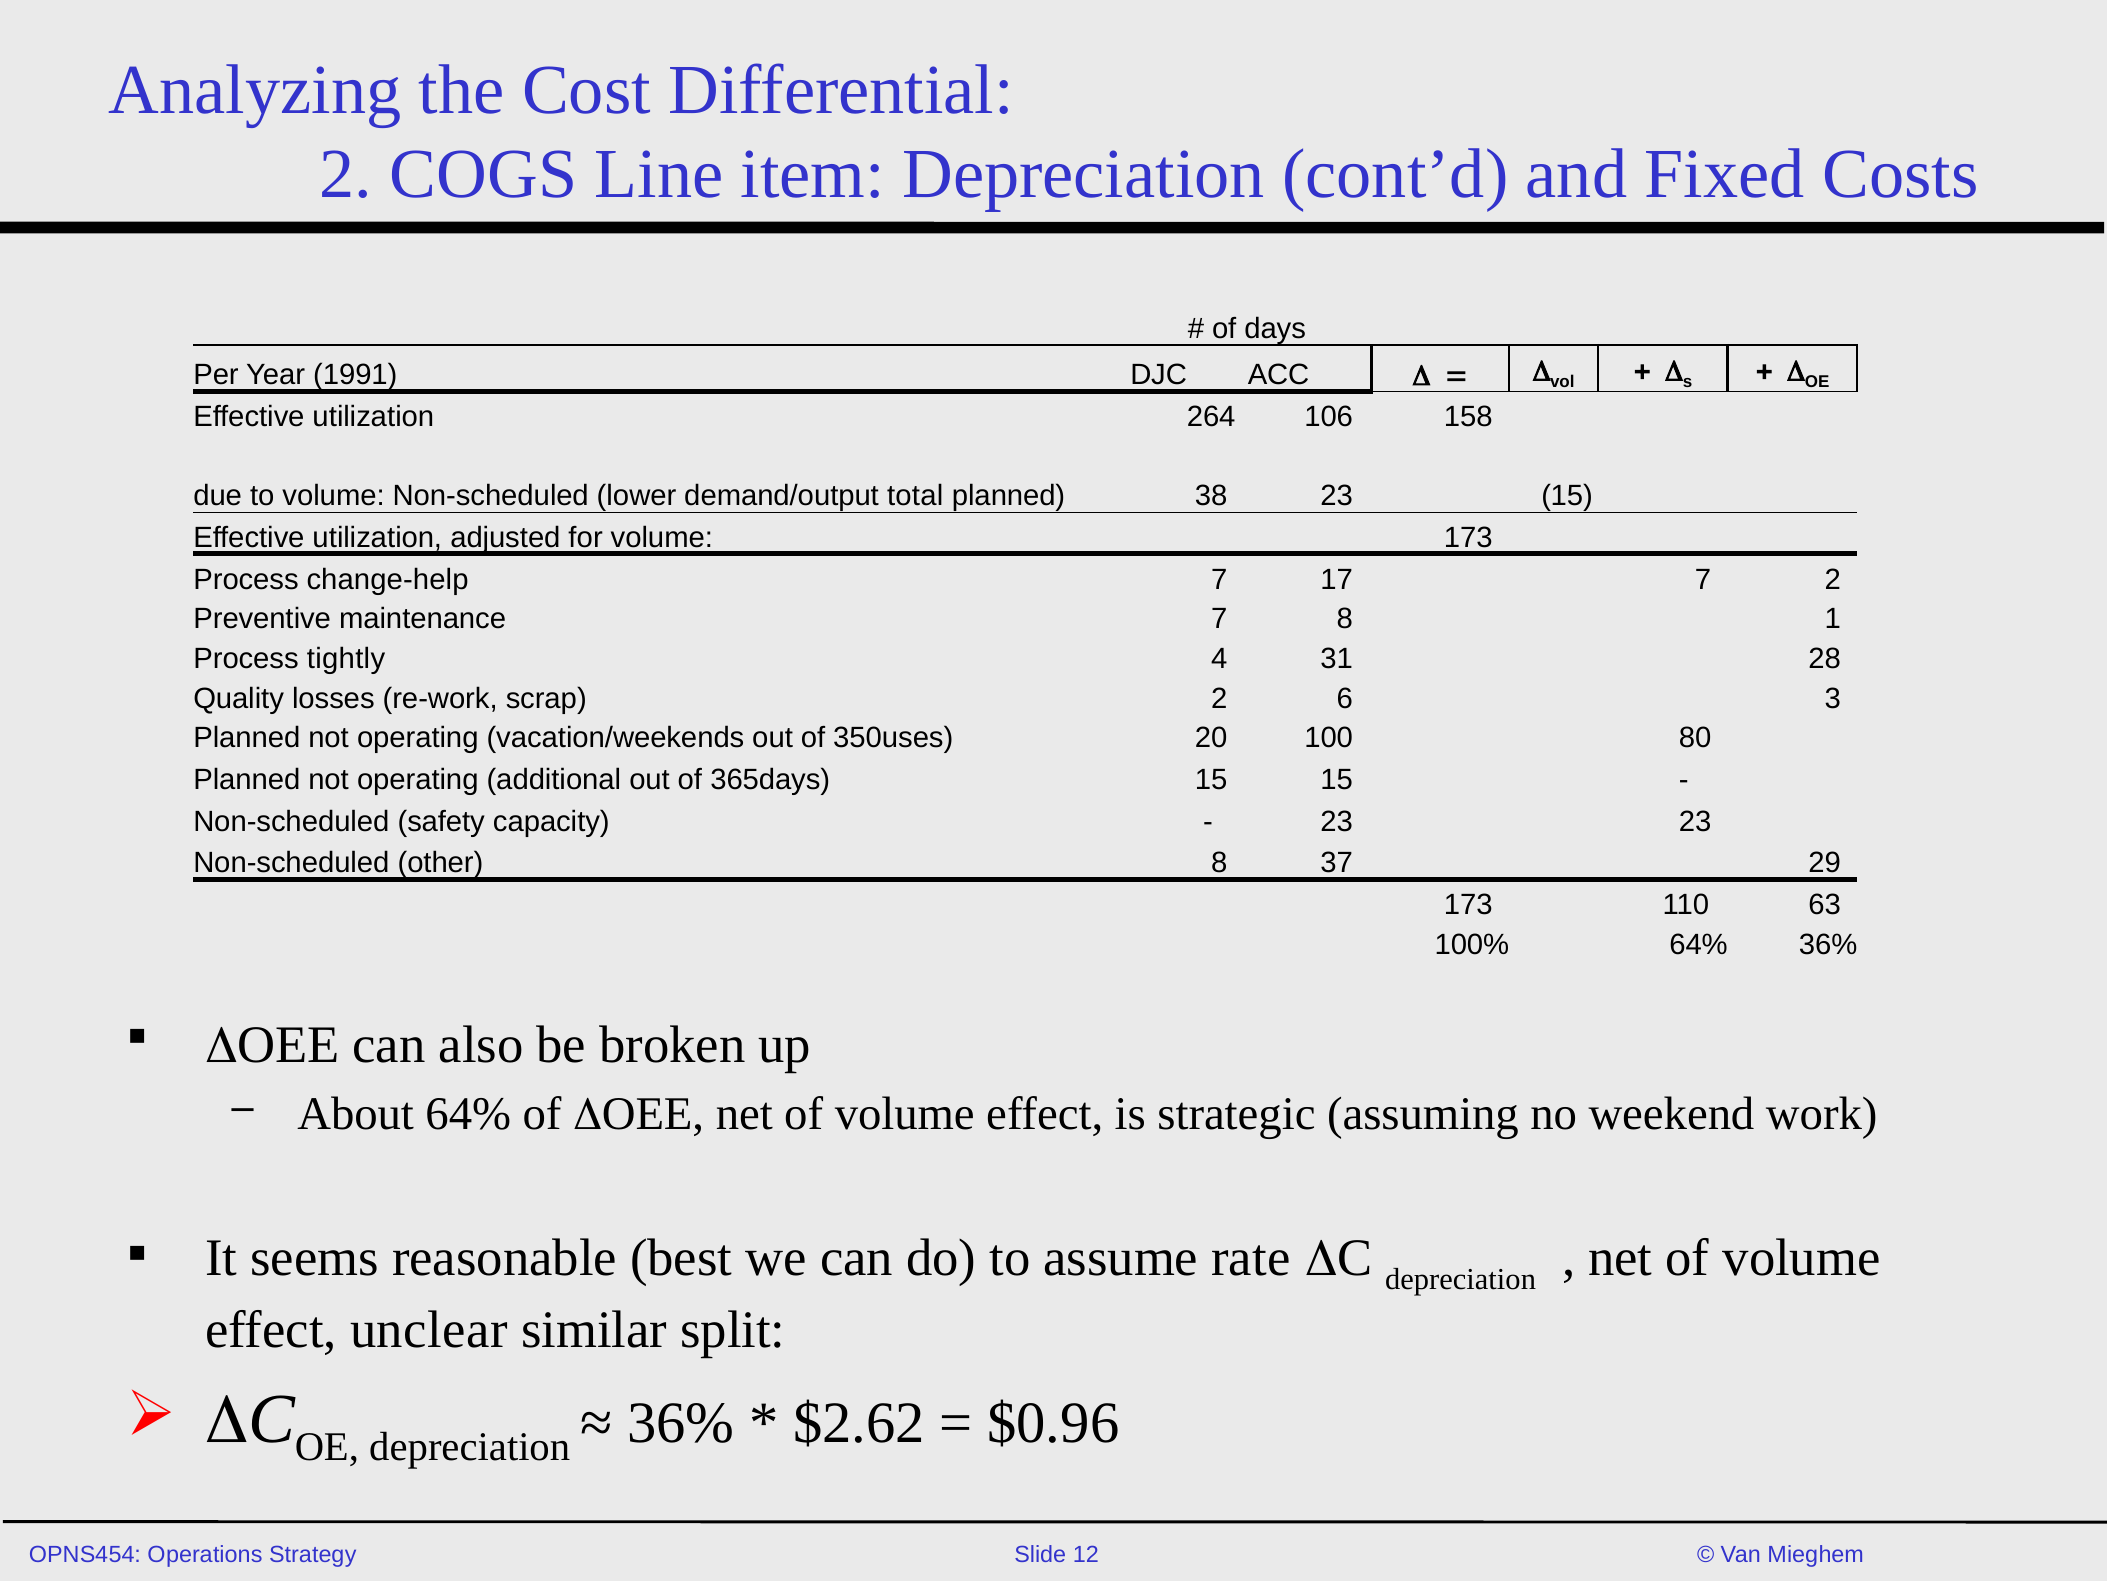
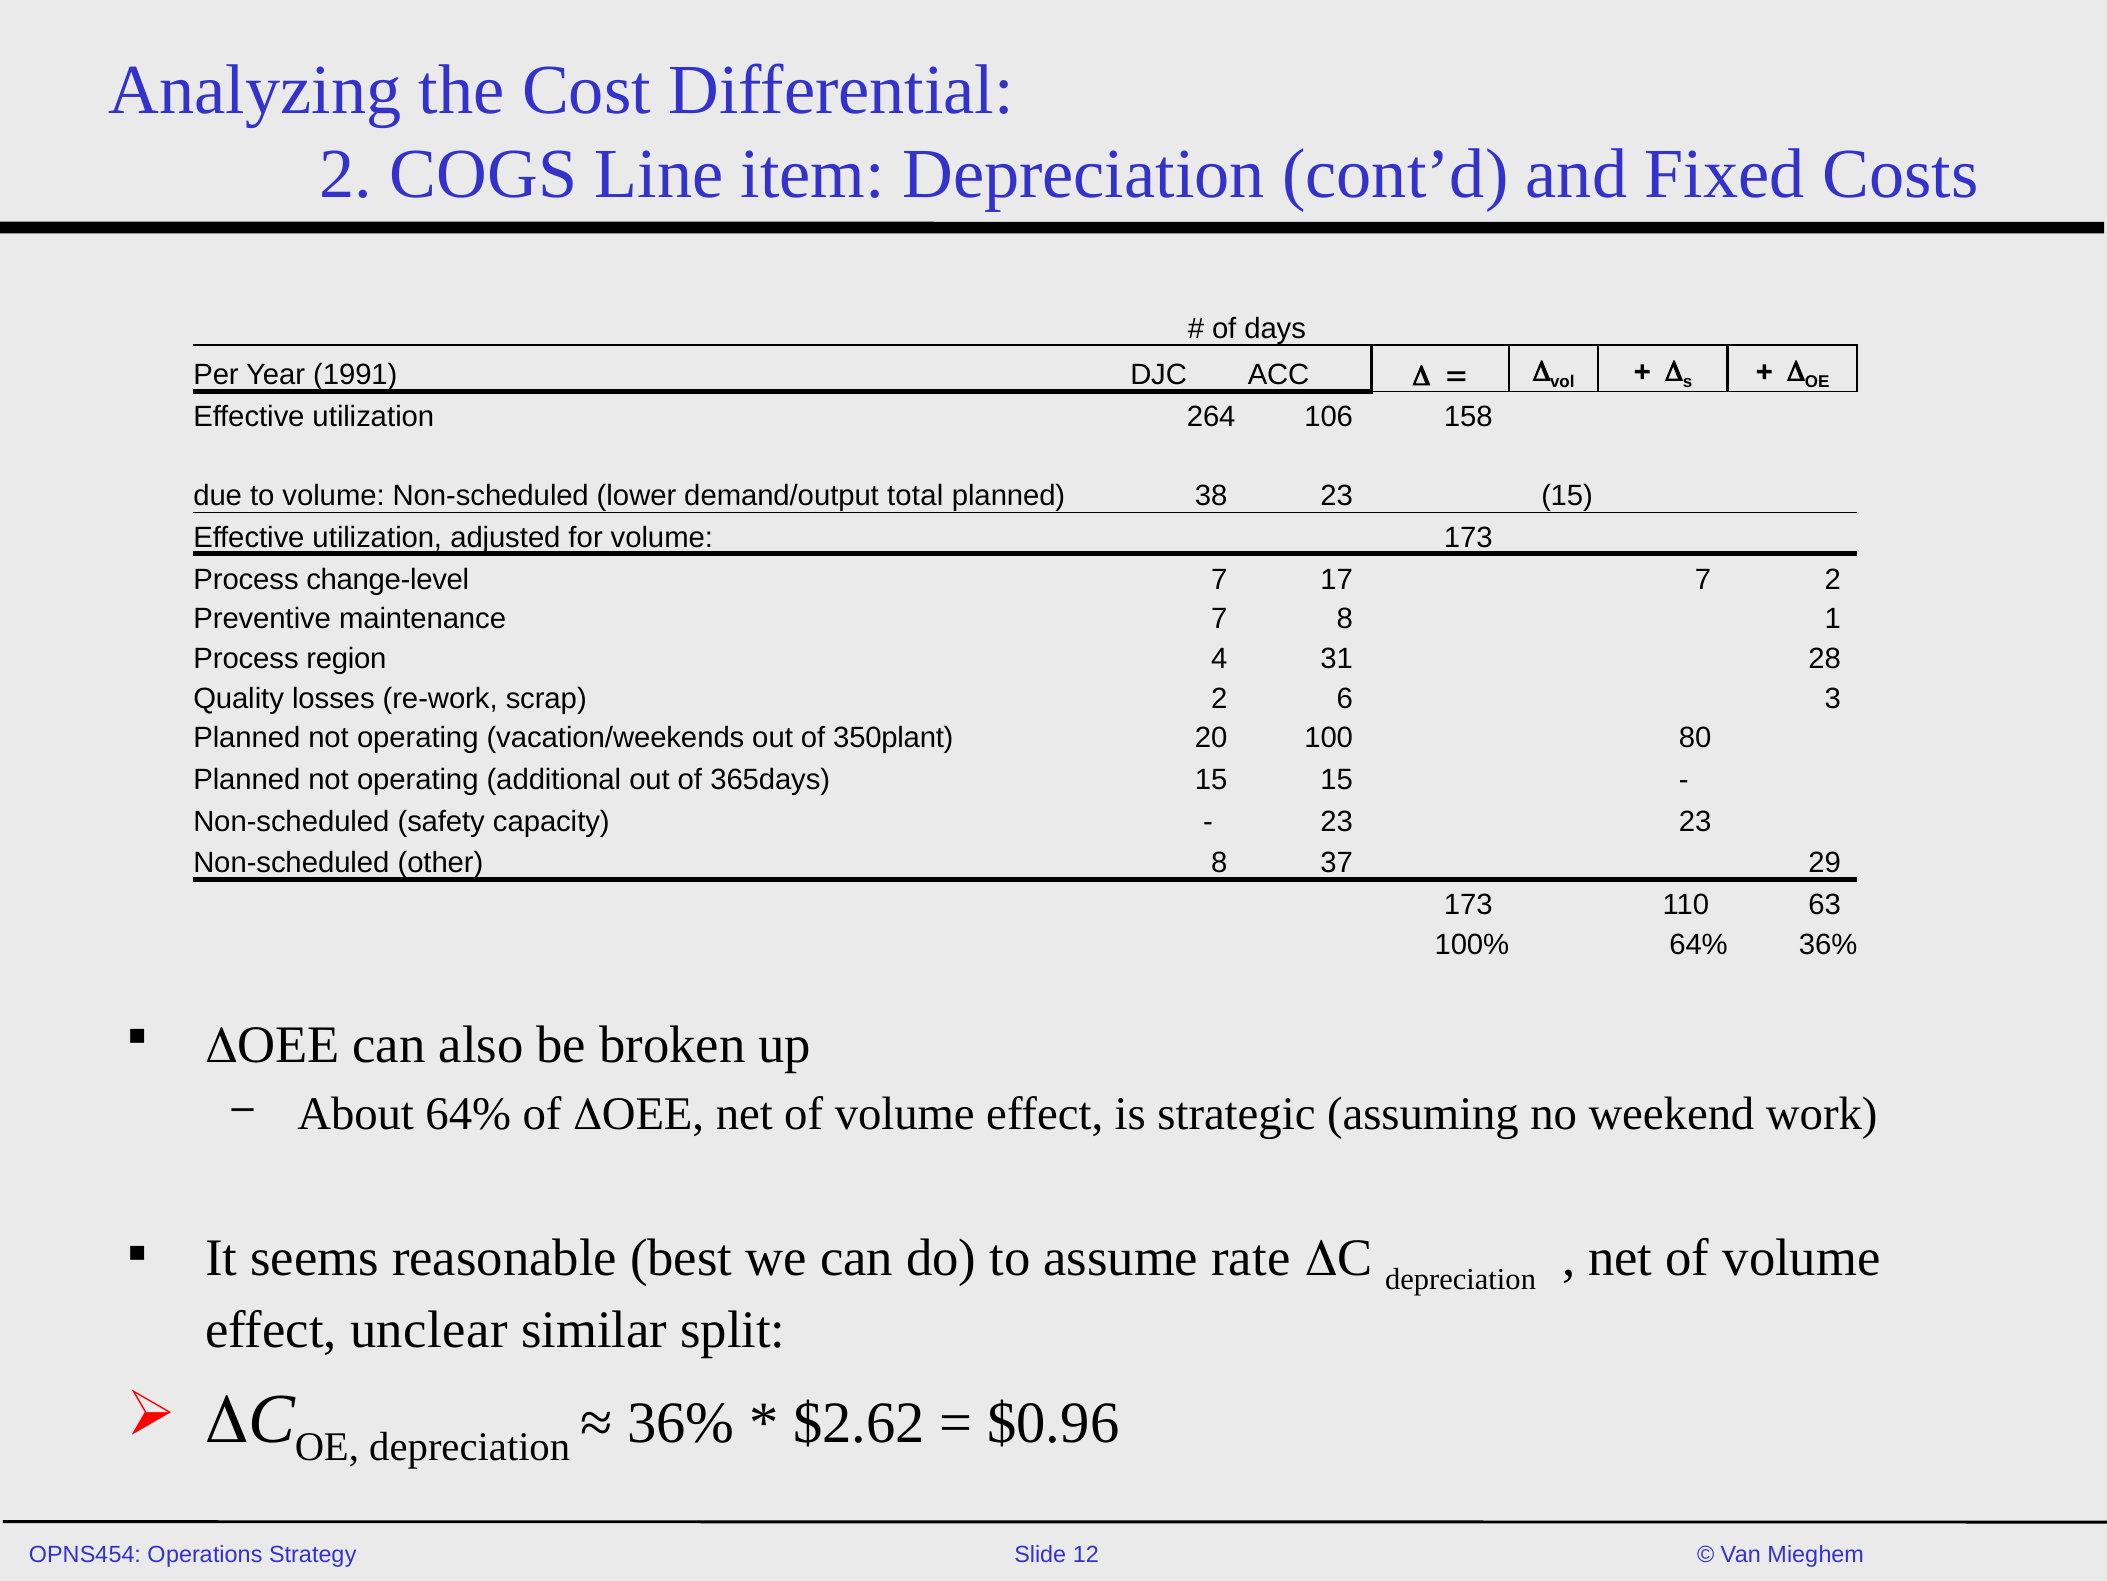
change-help: change-help -> change-level
tightly: tightly -> region
350uses: 350uses -> 350plant
